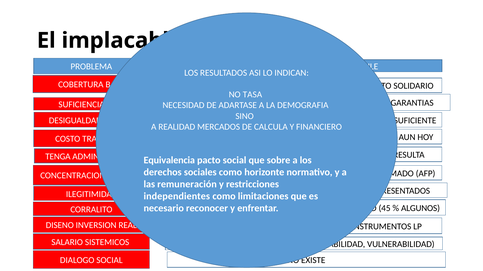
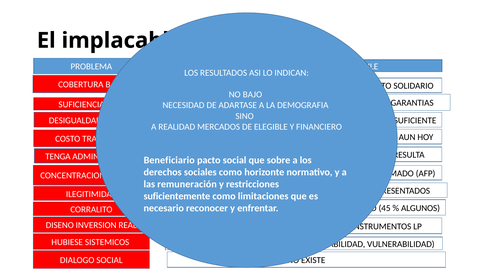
NO TASA: TASA -> BAJO
CALCULA: CALCULA -> ELEGIBLE
Equivalencia: Equivalencia -> Beneficiario
independientes: independientes -> suficientemente
SALARIO: SALARIO -> HUBIESE
